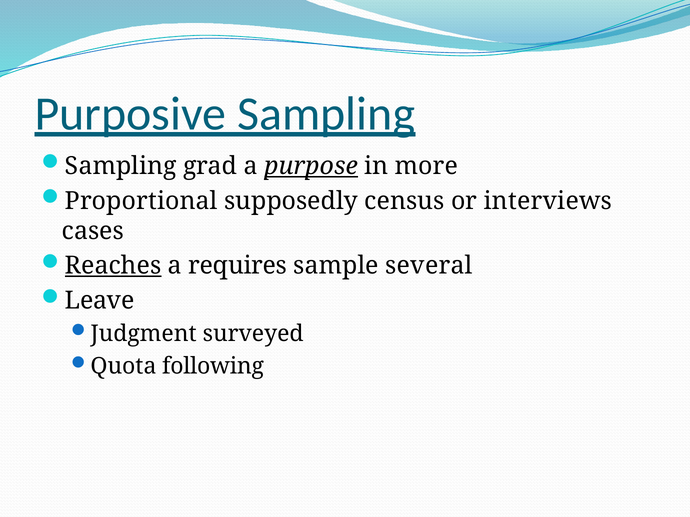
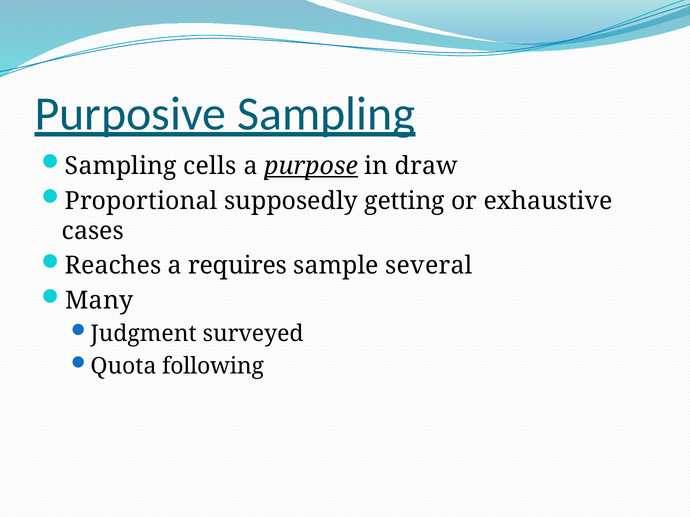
grad: grad -> cells
more: more -> draw
census: census -> getting
interviews: interviews -> exhaustive
Reaches underline: present -> none
Leave: Leave -> Many
